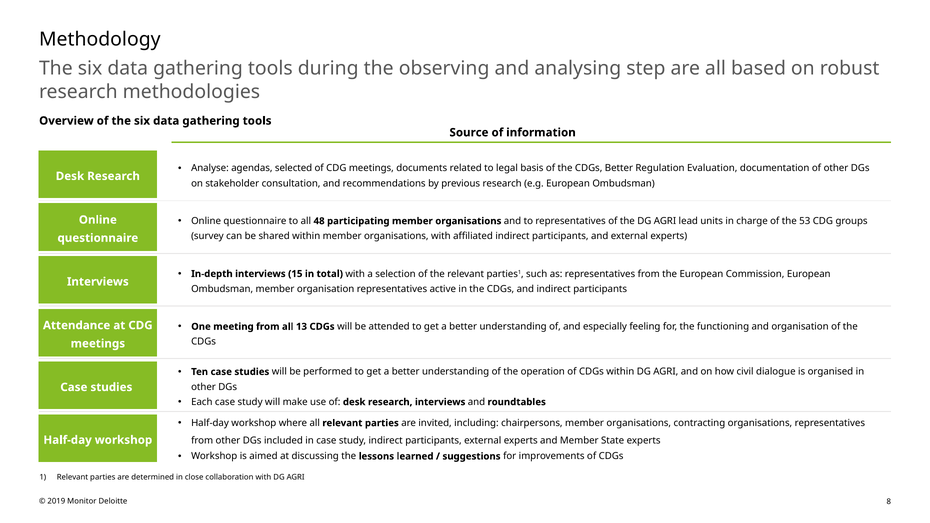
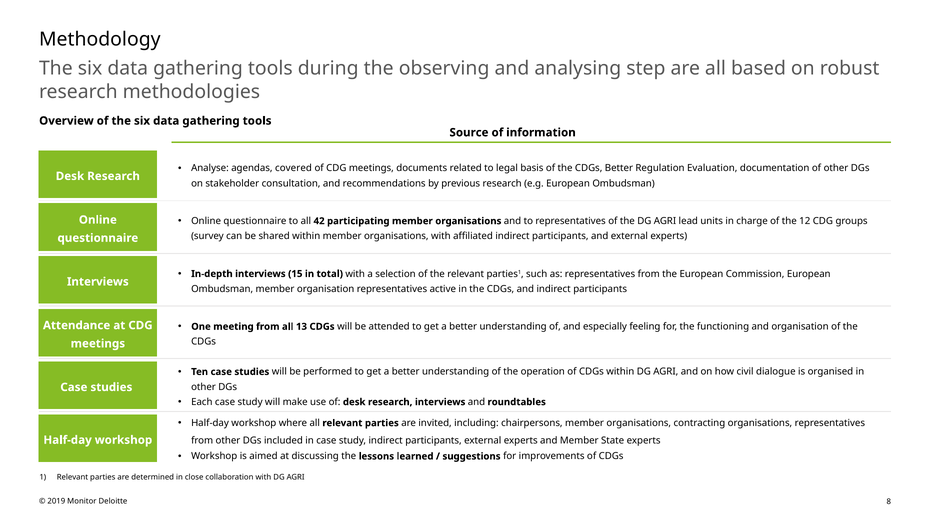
selected: selected -> covered
48: 48 -> 42
53: 53 -> 12
